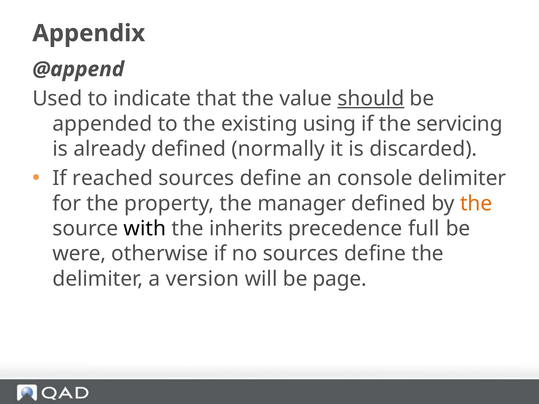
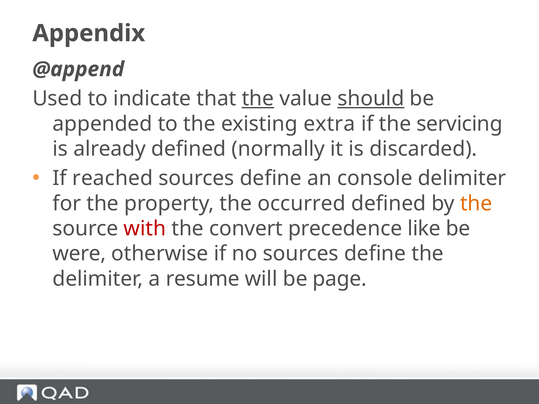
the at (258, 99) underline: none -> present
using: using -> extra
manager: manager -> occurred
with colour: black -> red
inherits: inherits -> convert
full: full -> like
version: version -> resume
